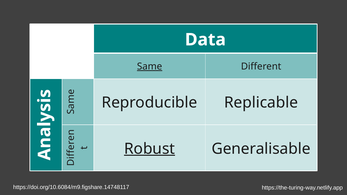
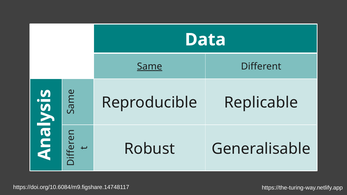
Robust underline: present -> none
